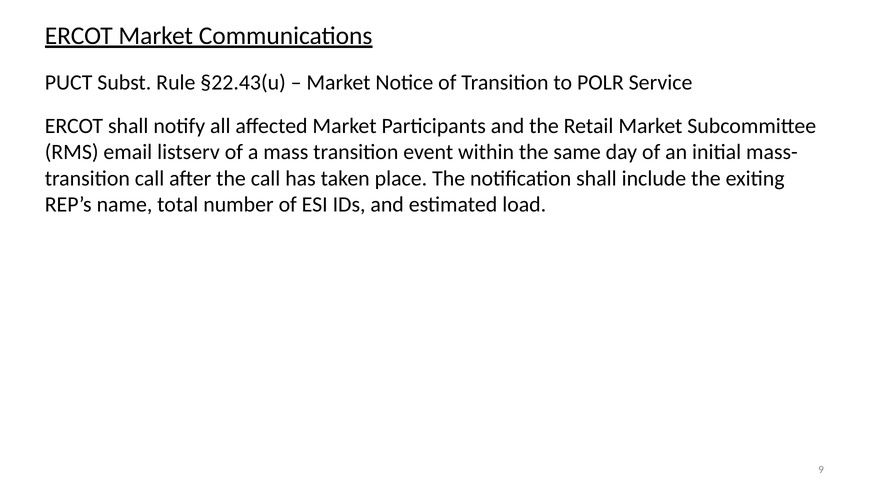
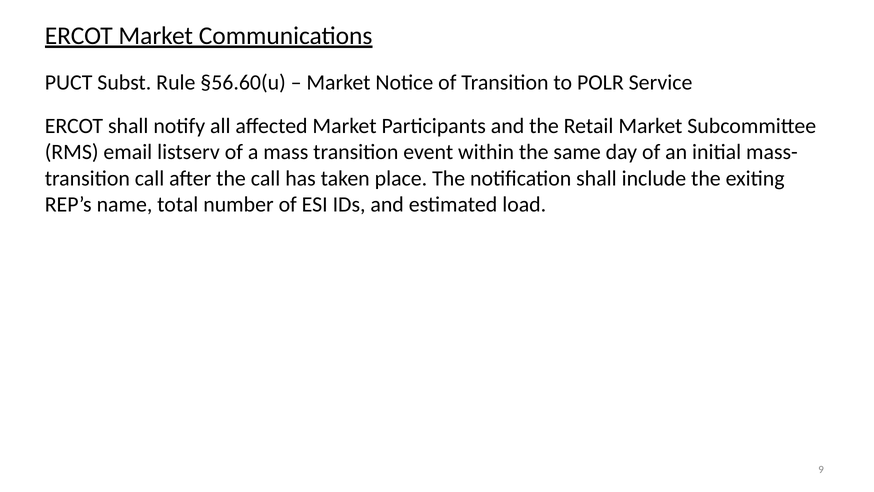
§22.43(u: §22.43(u -> §56.60(u
